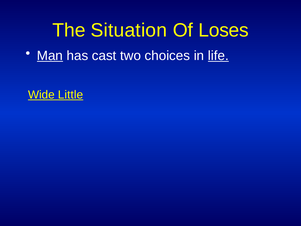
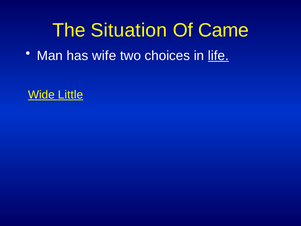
Loses: Loses -> Came
Man underline: present -> none
cast: cast -> wife
